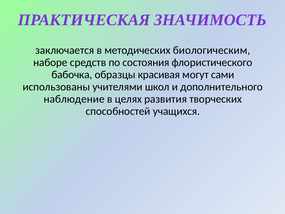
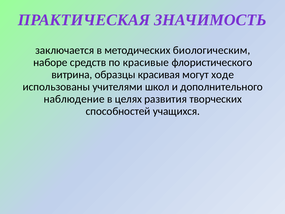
состояния: состояния -> красивые
бабочка: бабочка -> витрина
сами: сами -> ходе
